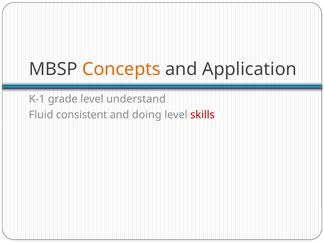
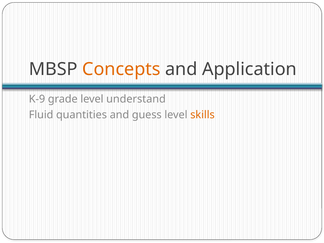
K-1: K-1 -> K-9
consistent: consistent -> quantities
doing: doing -> guess
skills colour: red -> orange
